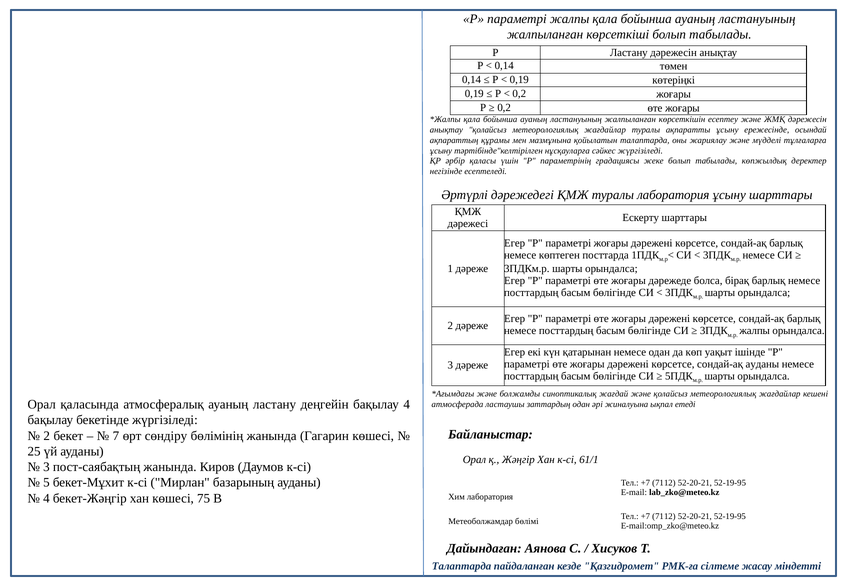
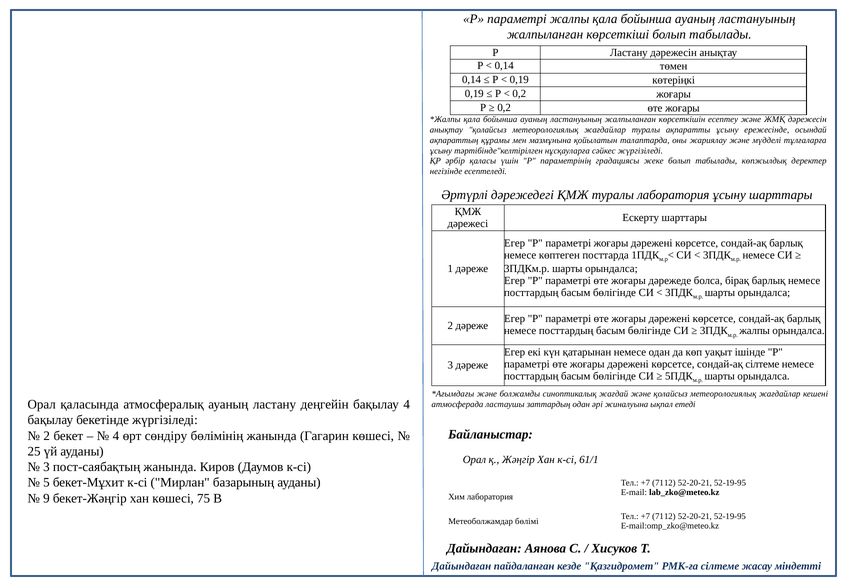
сондай-ақ ауданы: ауданы -> сілтеме
7 at (116, 436): 7 -> 4
4 at (46, 499): 4 -> 9
Талаптарда at (462, 566): Талаптарда -> Дайындаған
